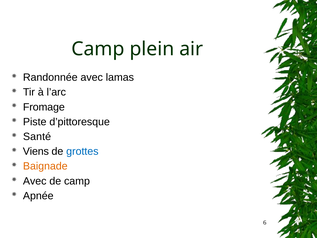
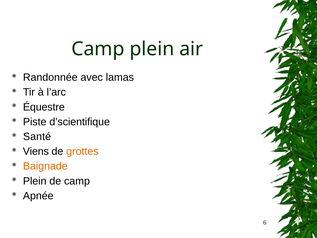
Fromage: Fromage -> Équestre
d’pittoresque: d’pittoresque -> d’scientifique
grottes colour: blue -> orange
Avec at (35, 181): Avec -> Plein
